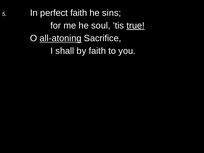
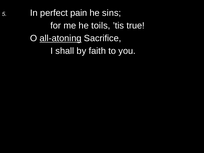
perfect faith: faith -> pain
soul: soul -> toils
true underline: present -> none
